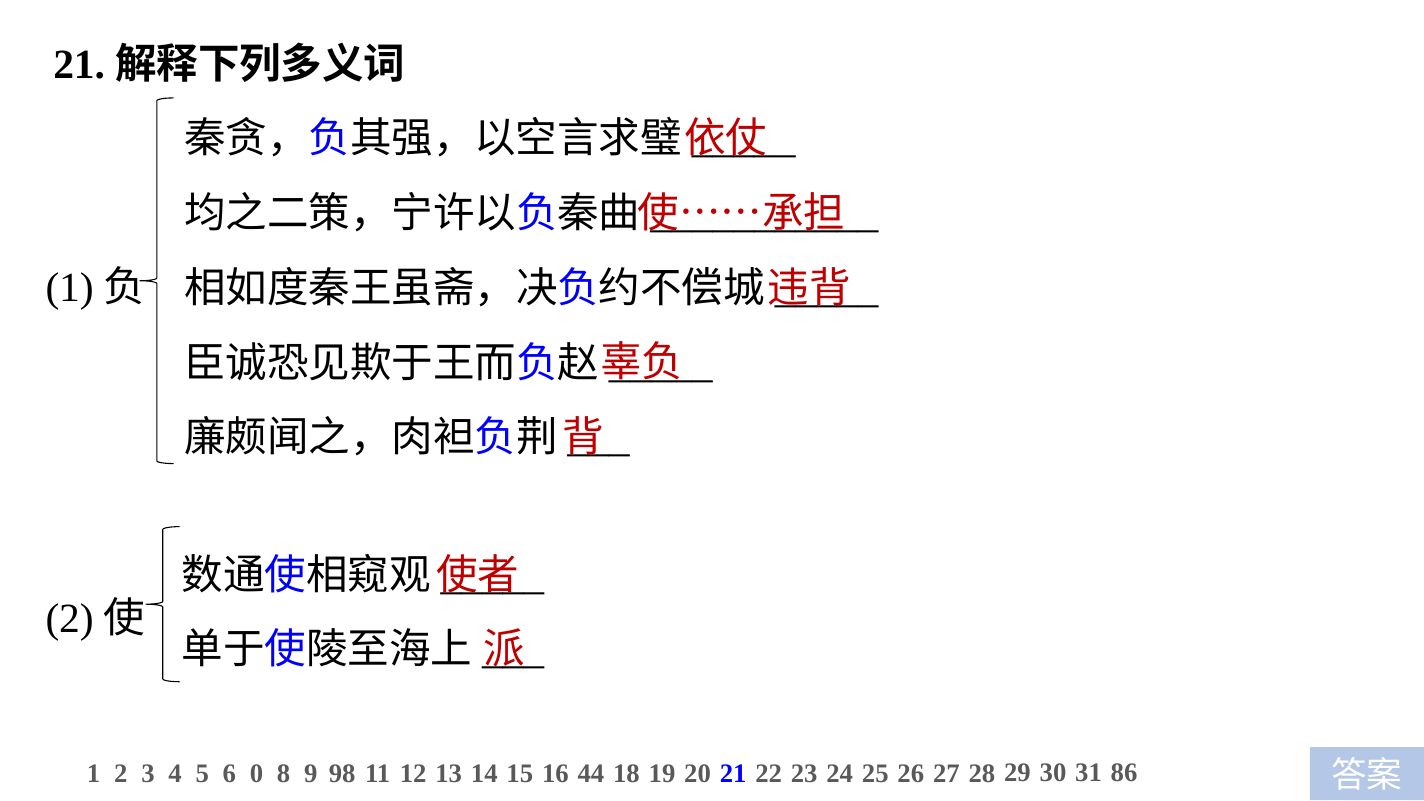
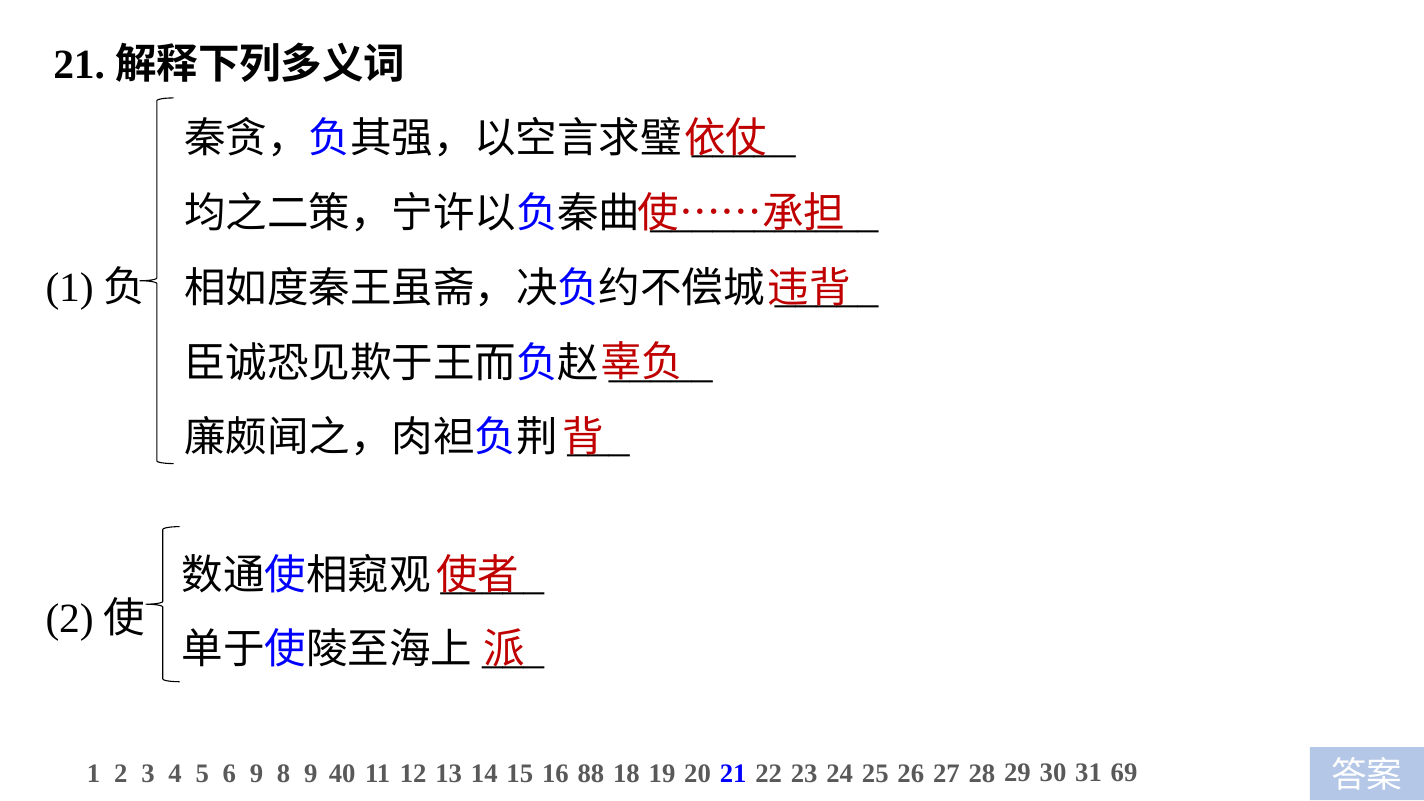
6 0: 0 -> 9
98: 98 -> 40
44: 44 -> 88
86: 86 -> 69
